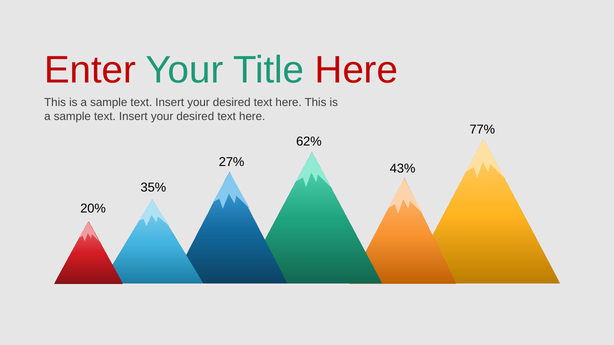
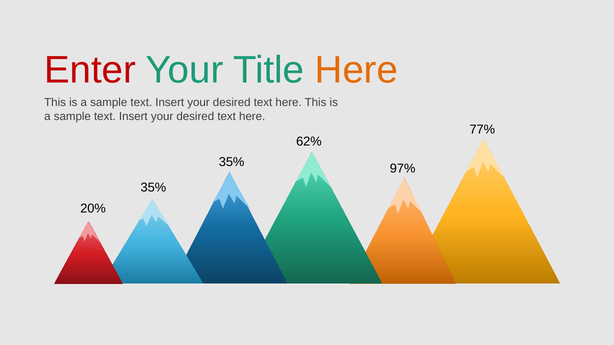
Here at (357, 70) colour: red -> orange
27% at (232, 162): 27% -> 35%
43%: 43% -> 97%
